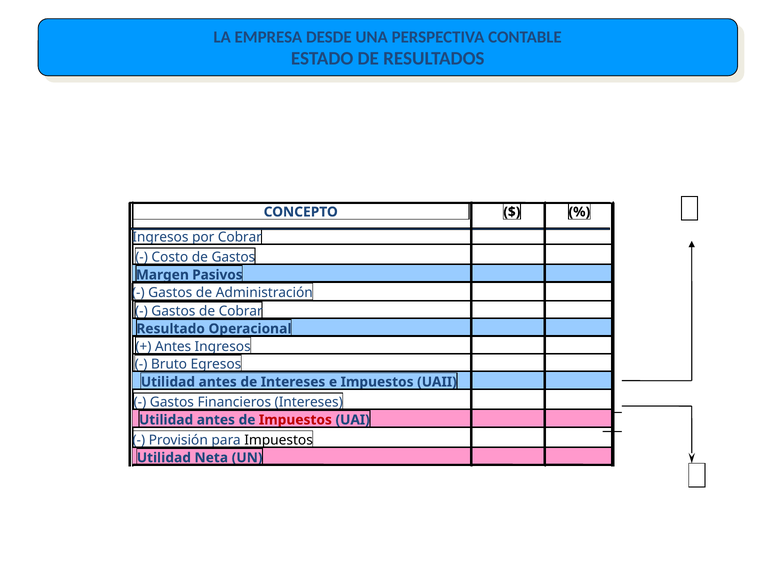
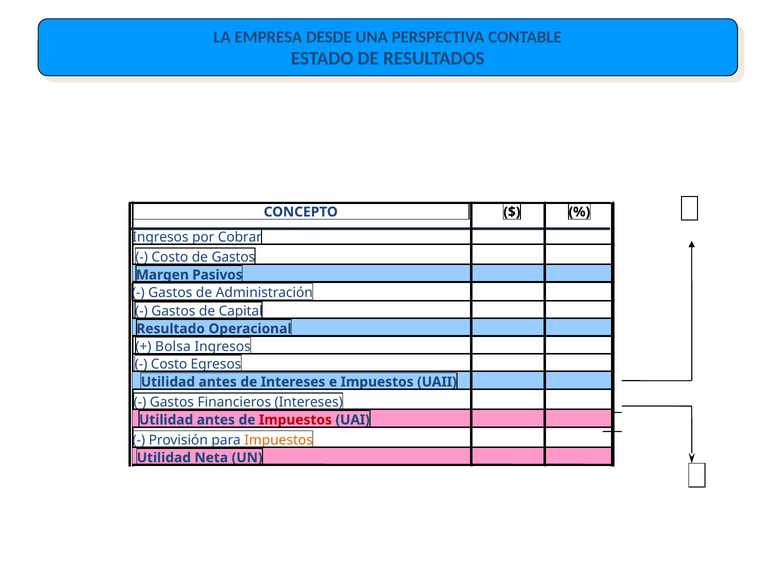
de Cobrar: Cobrar -> Capital
Antes at (173, 347): Antes -> Bolsa
Bruto at (169, 364): Bruto -> Costo
Impuestos at (279, 440) colour: black -> orange
